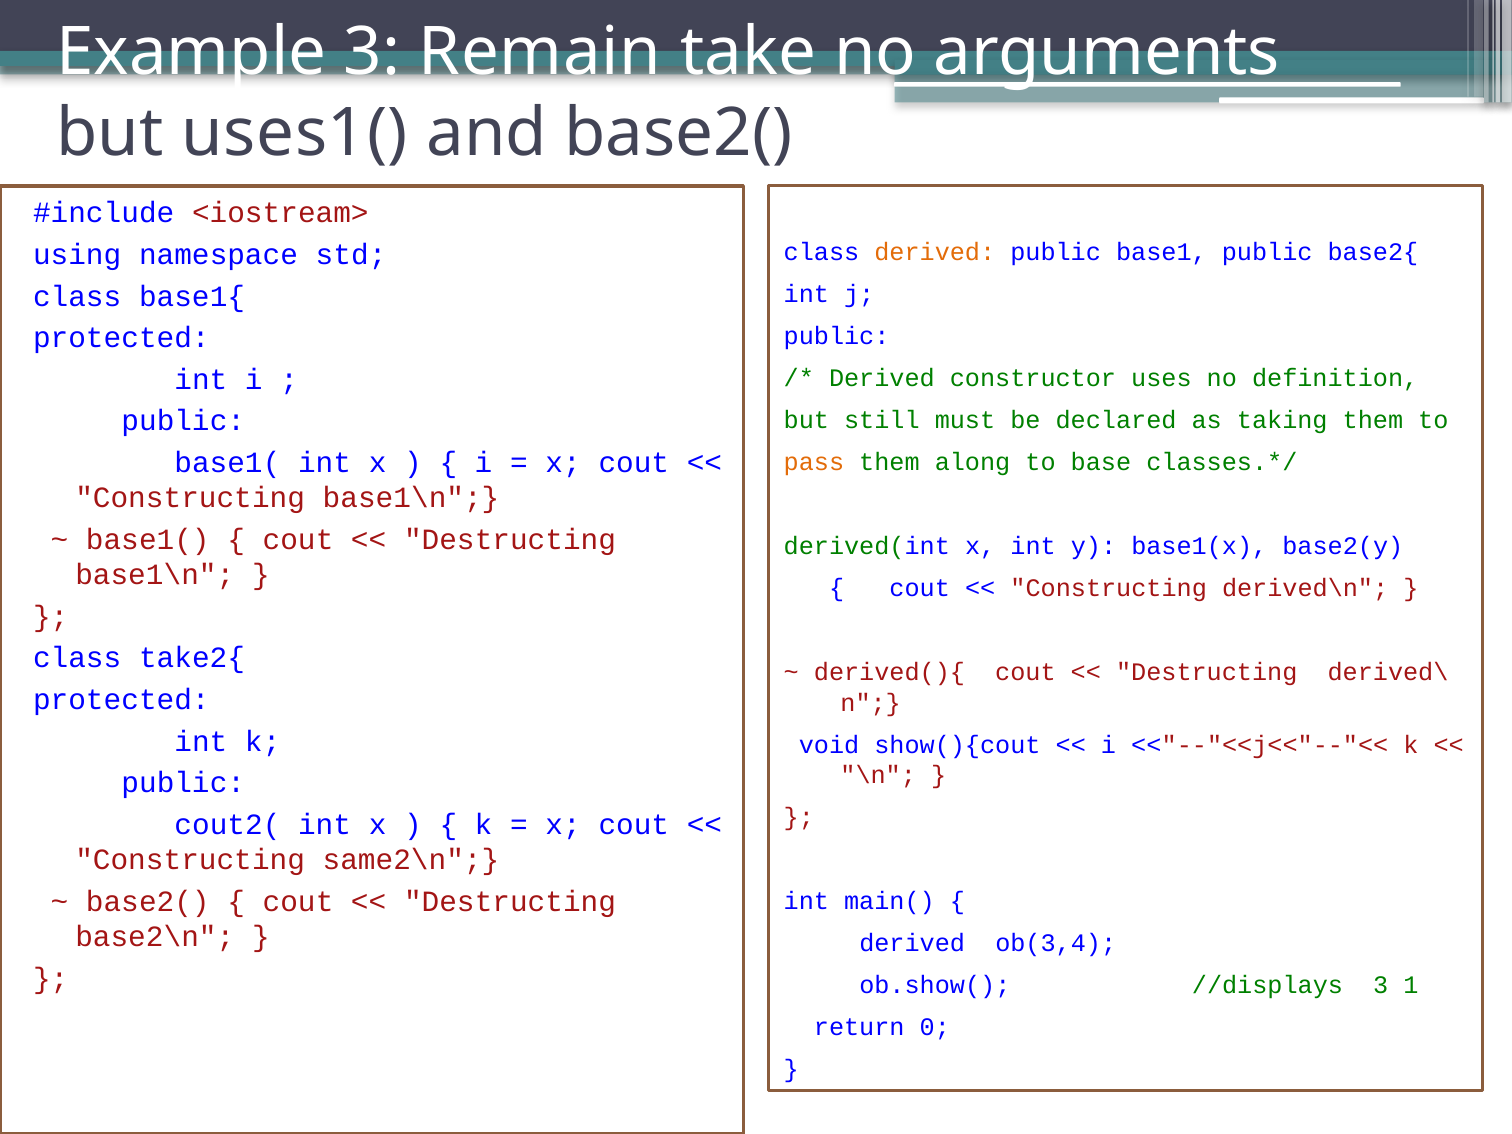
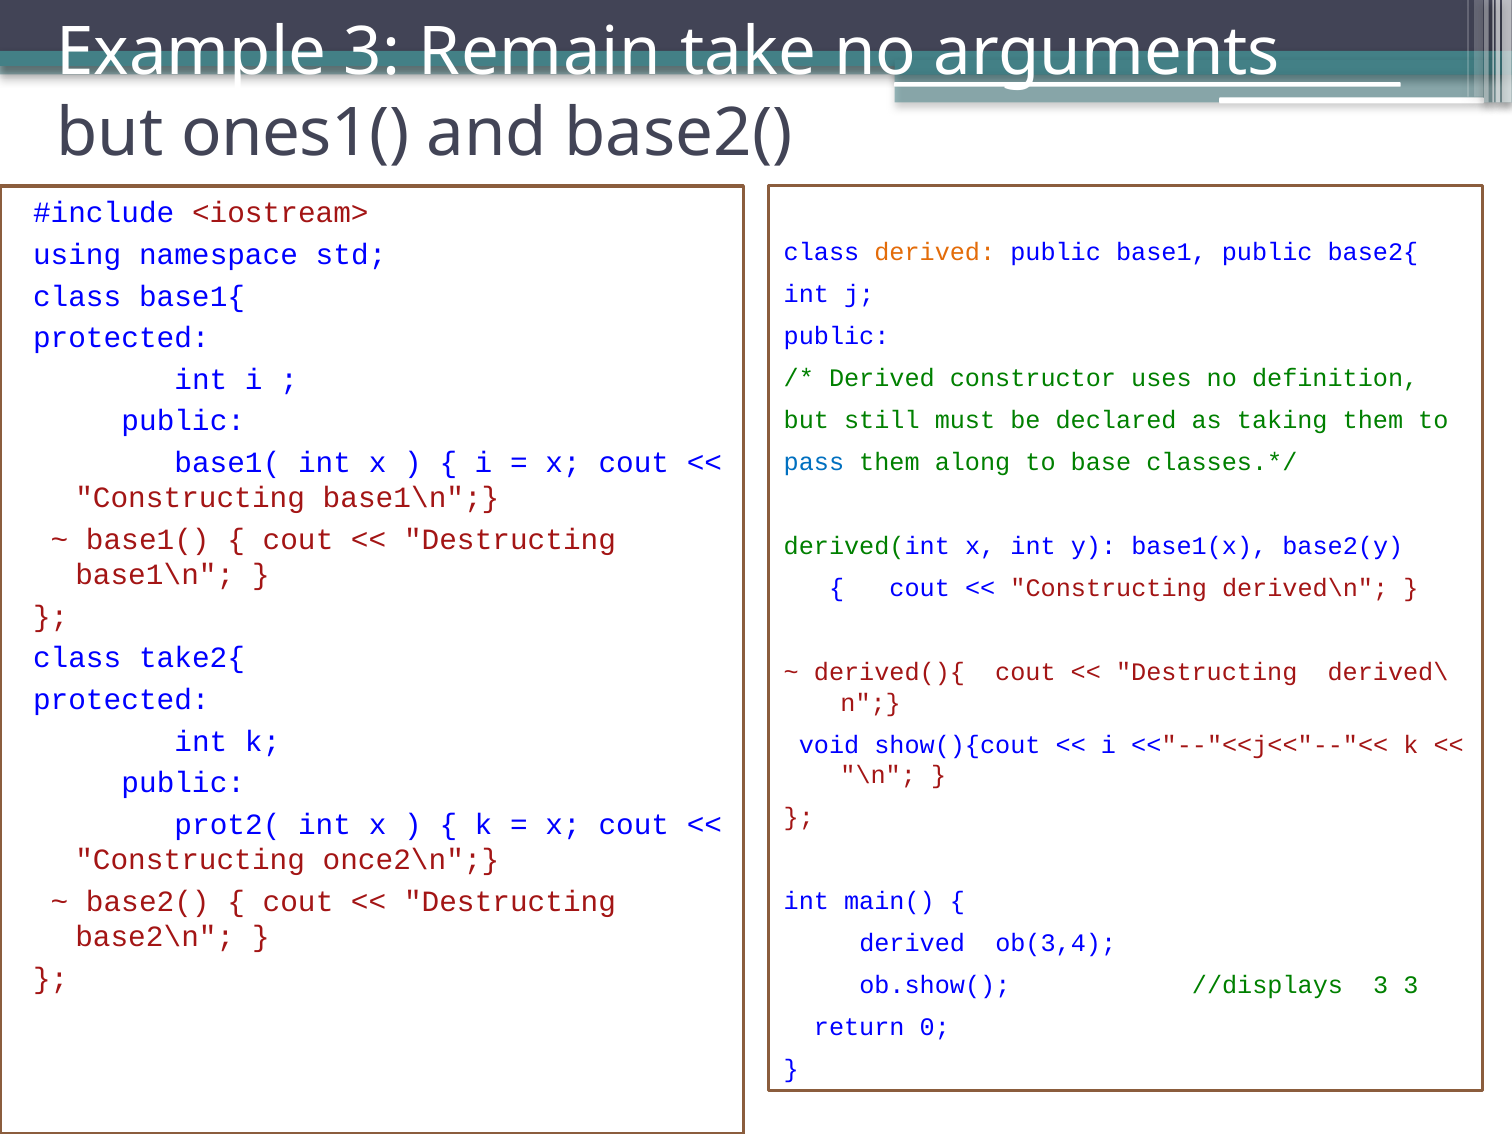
uses1(: uses1( -> ones1(
pass colour: orange -> blue
cout2(: cout2( -> prot2(
same2\n: same2\n -> once2\n
3 1: 1 -> 3
